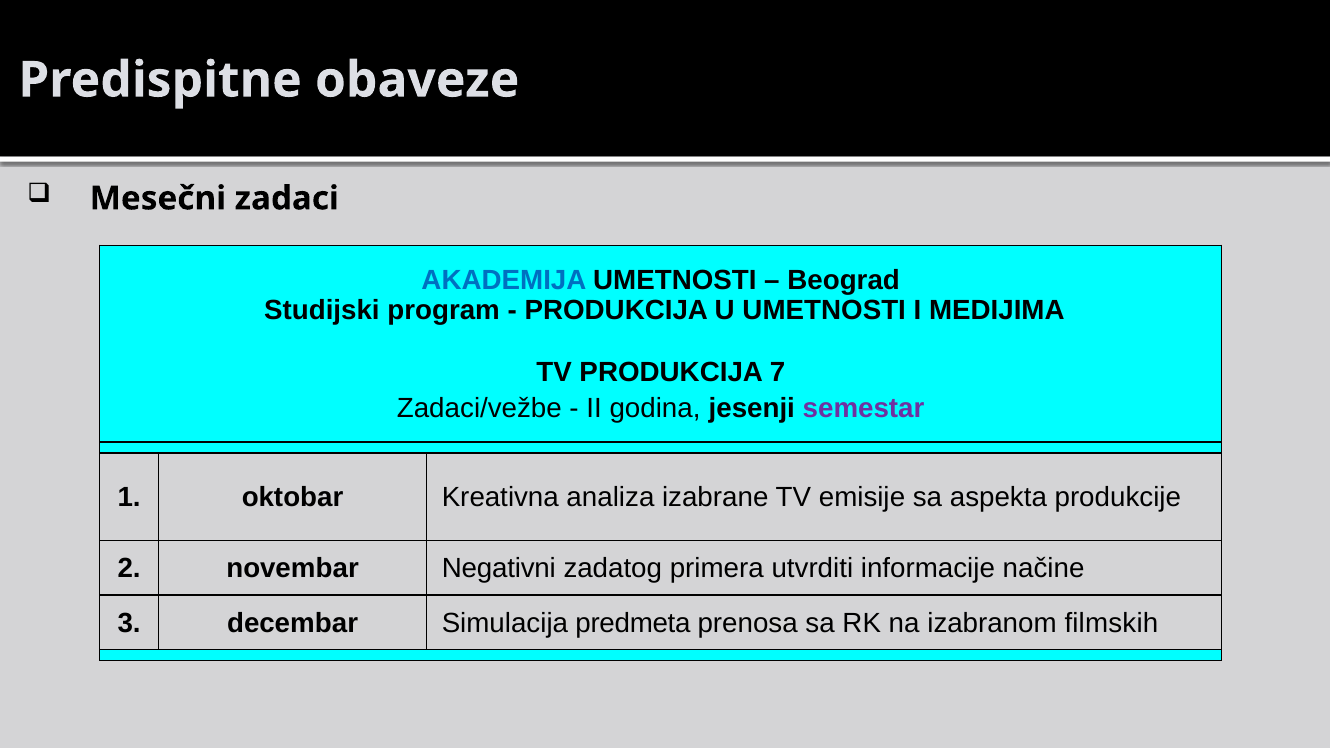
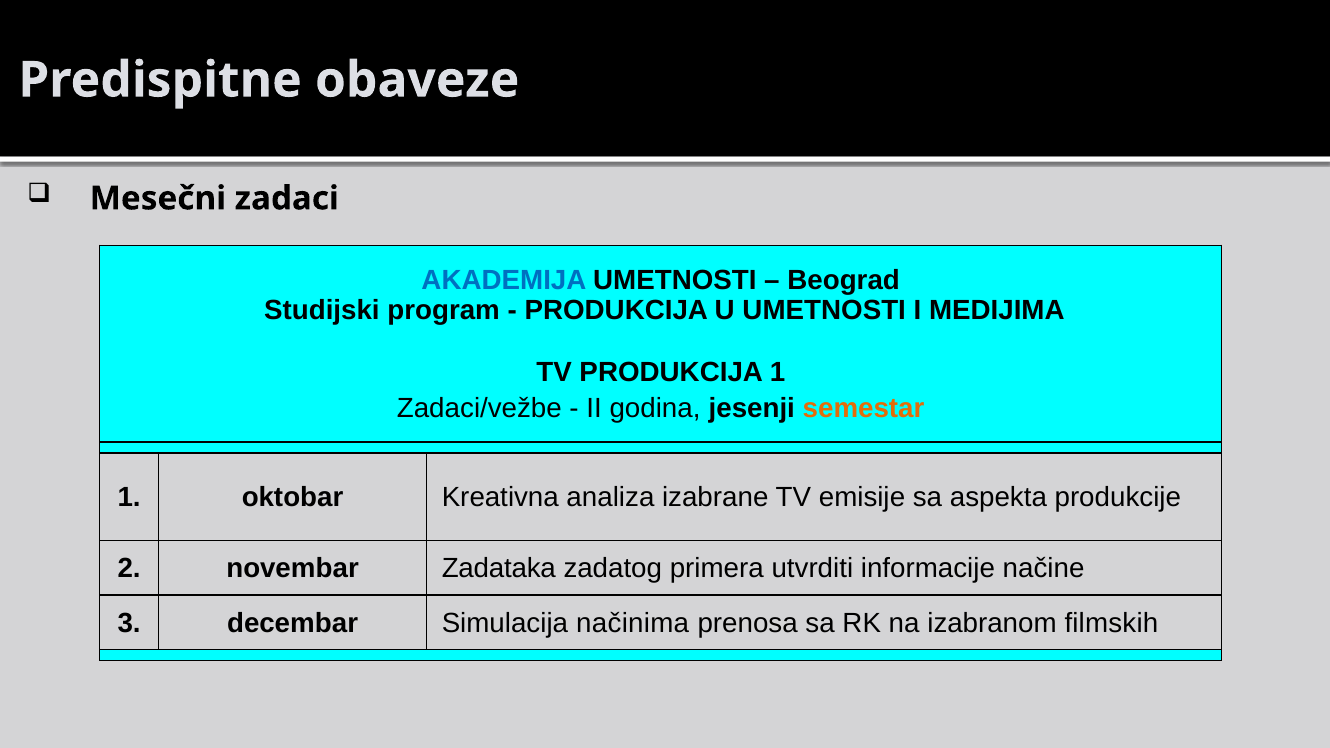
PRODUKCIJA 7: 7 -> 1
semestar colour: purple -> orange
Negativni: Negativni -> Zadataka
predmeta: predmeta -> načinima
